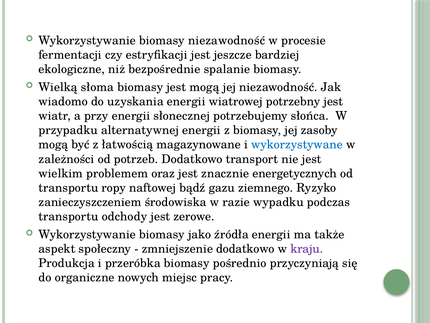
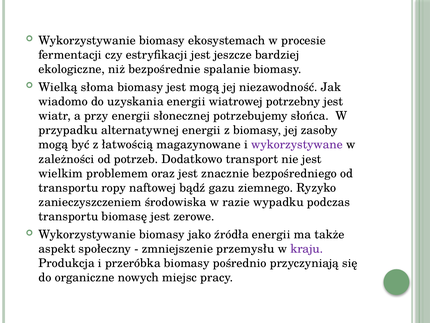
biomasy niezawodność: niezawodność -> ekosystemach
wykorzystywane colour: blue -> purple
energetycznych: energetycznych -> bezpośredniego
odchody: odchody -> biomasę
zmniejszenie dodatkowo: dodatkowo -> przemysłu
